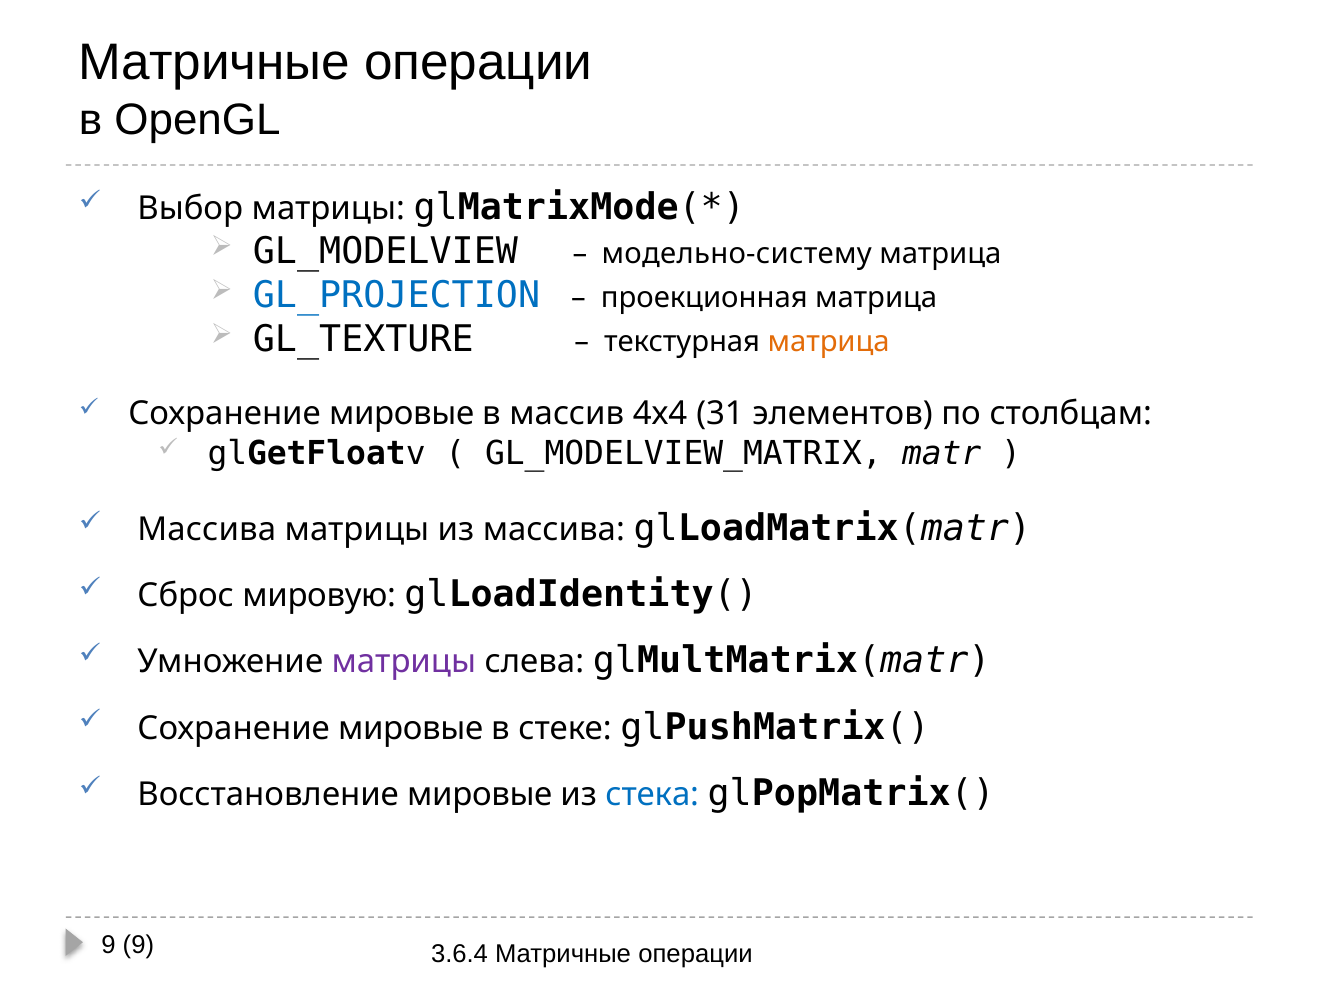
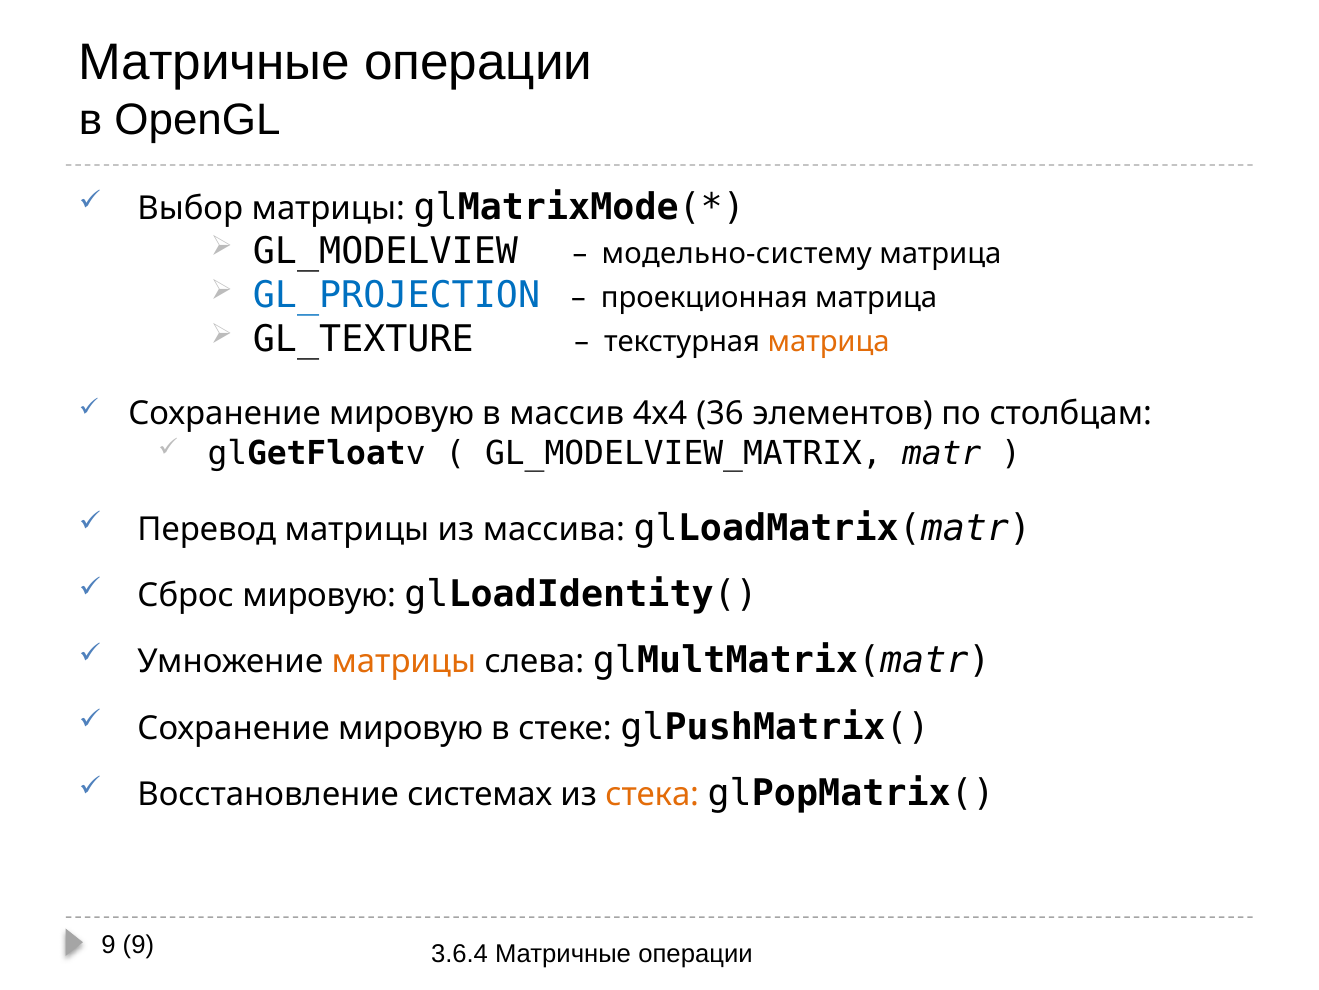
мировые at (402, 414): мировые -> мировую
31: 31 -> 36
Массива at (207, 529): Массива -> Перевод
матрицы at (404, 662) colour: purple -> orange
мировые at (411, 728): мировые -> мировую
Восстановление мировые: мировые -> системах
стека colour: blue -> orange
